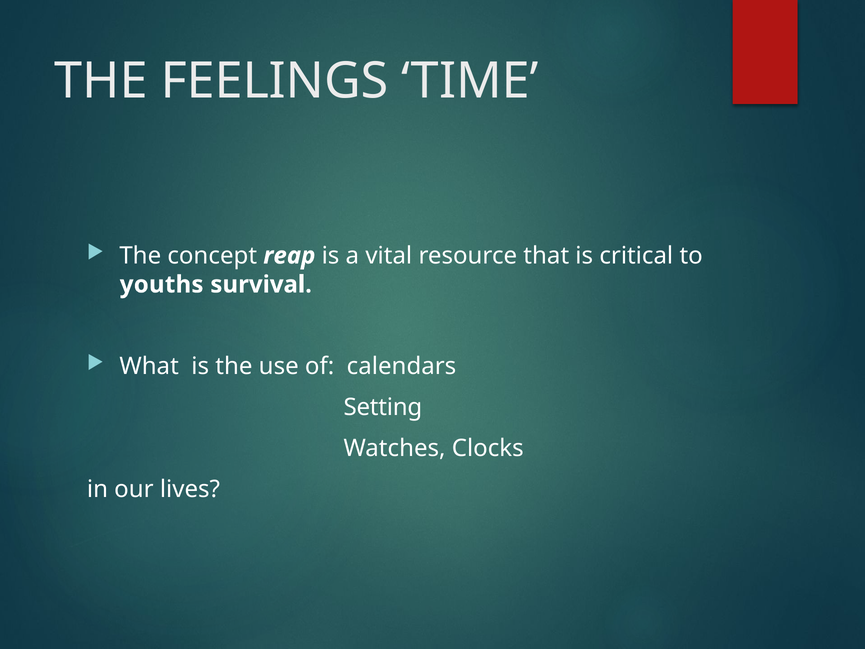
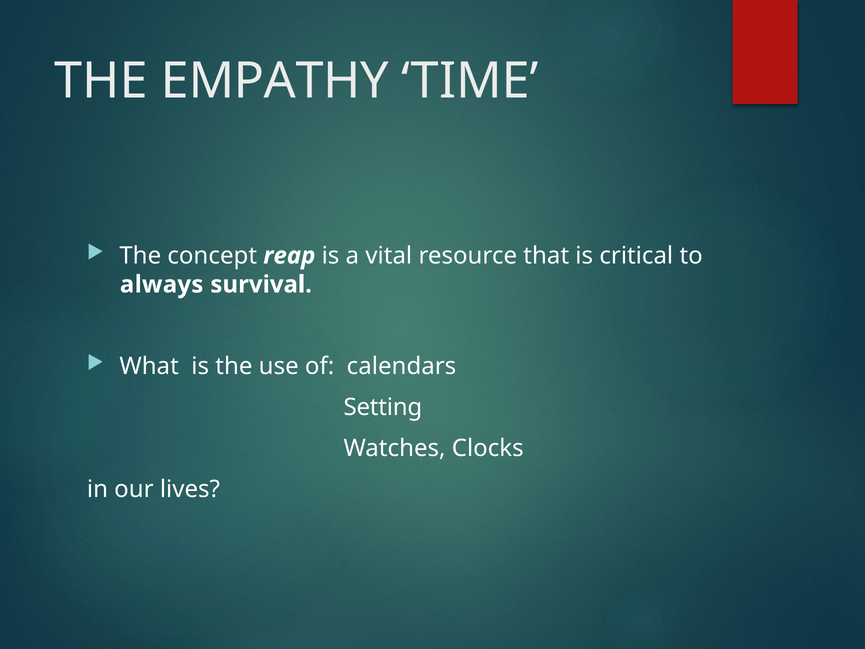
FEELINGS: FEELINGS -> EMPATHY
youths: youths -> always
